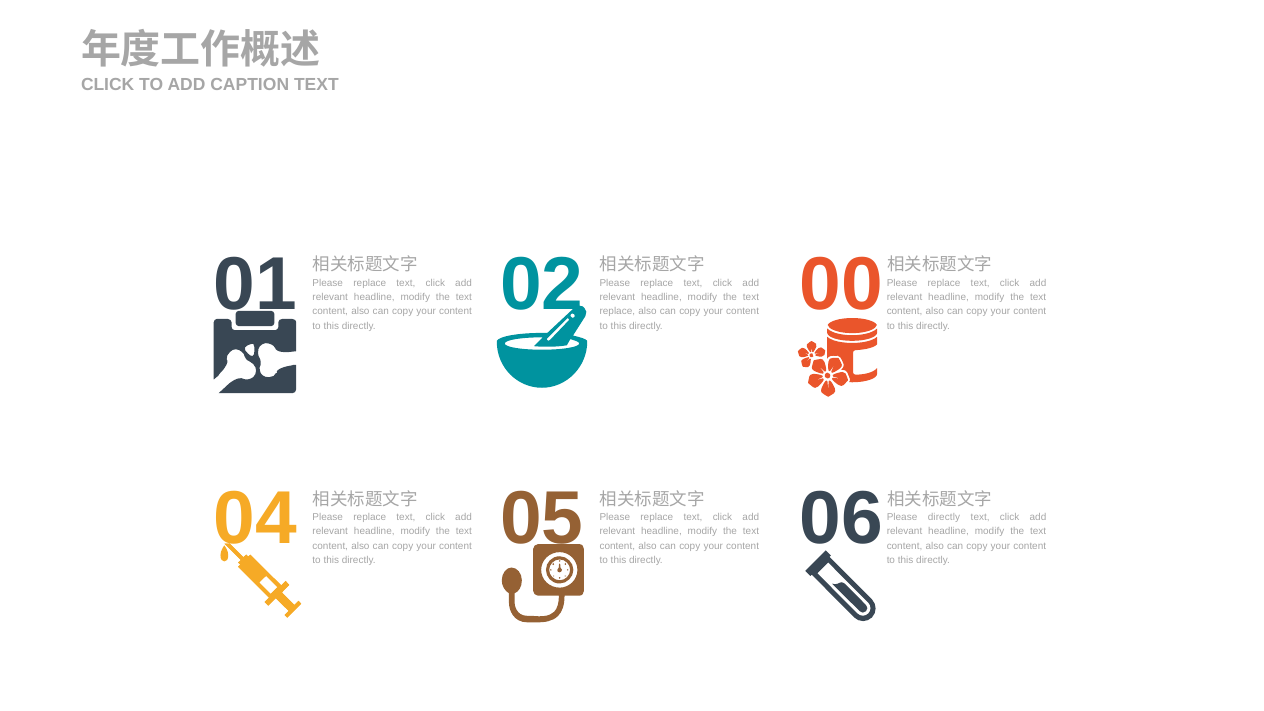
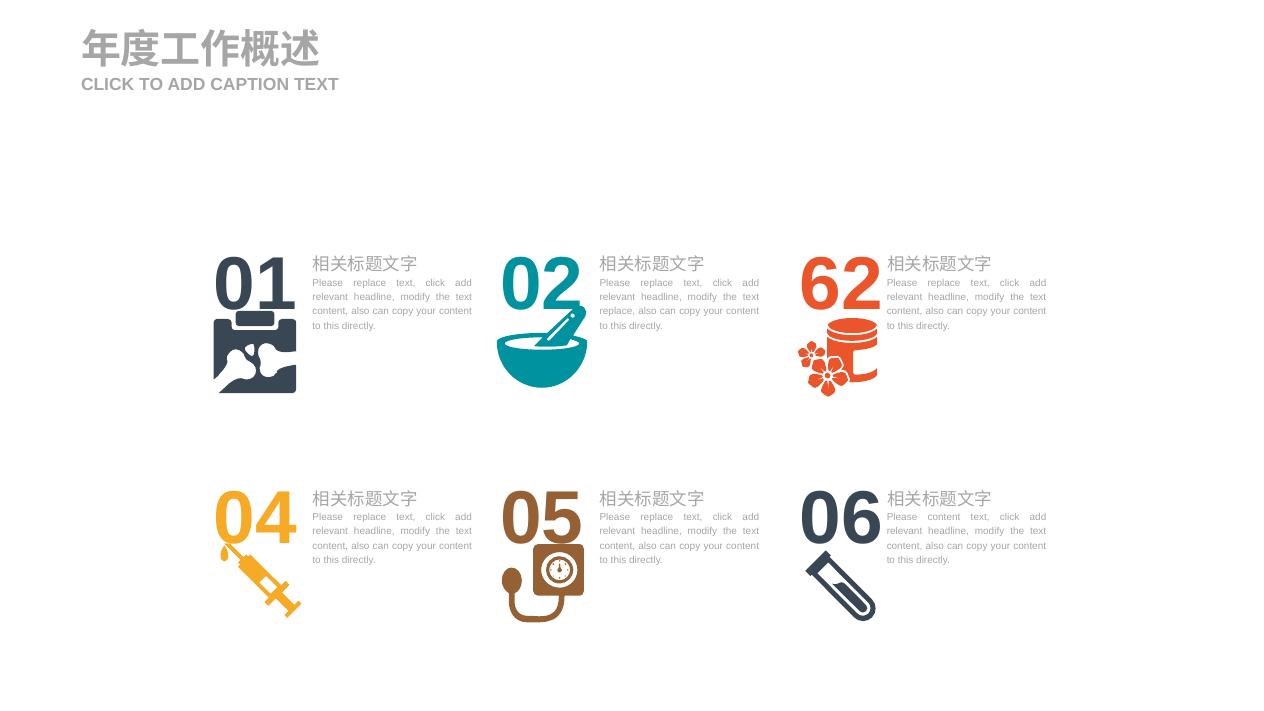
00: 00 -> 62
Please directly: directly -> content
